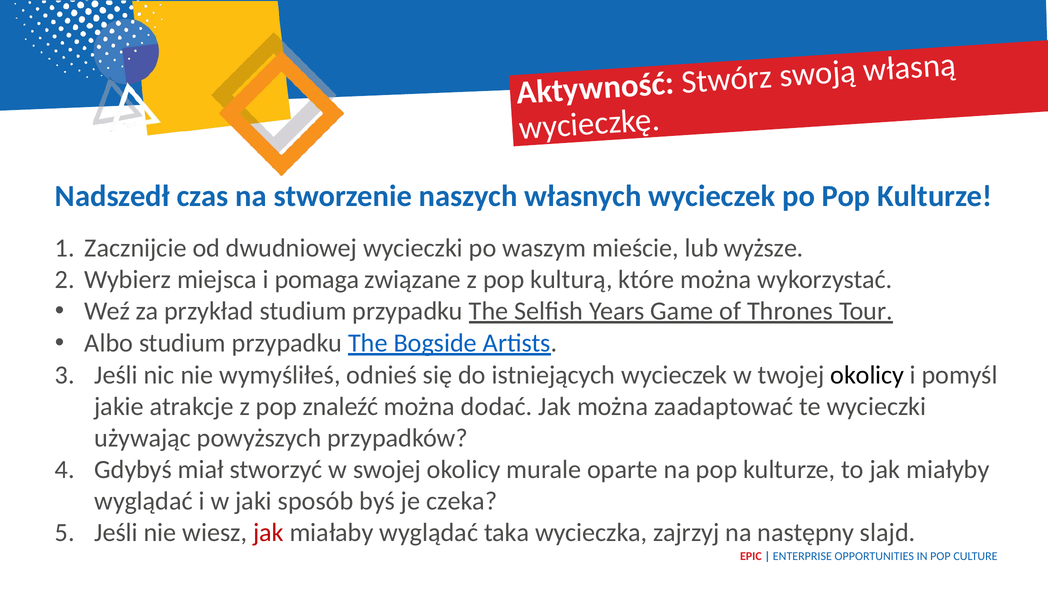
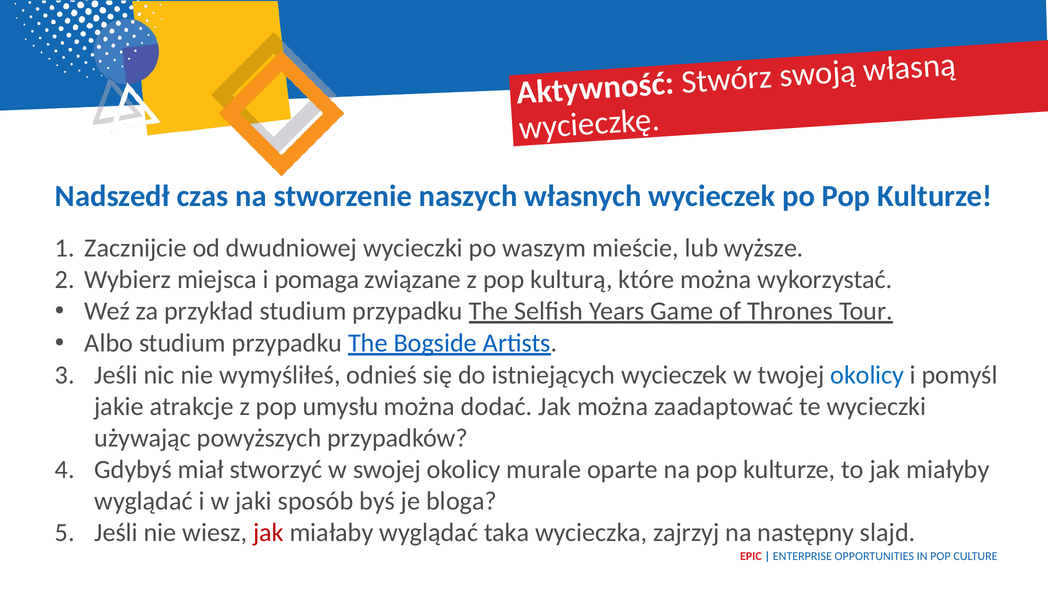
okolicy at (867, 375) colour: black -> blue
znaleźć: znaleźć -> umysłu
czeka: czeka -> bloga
